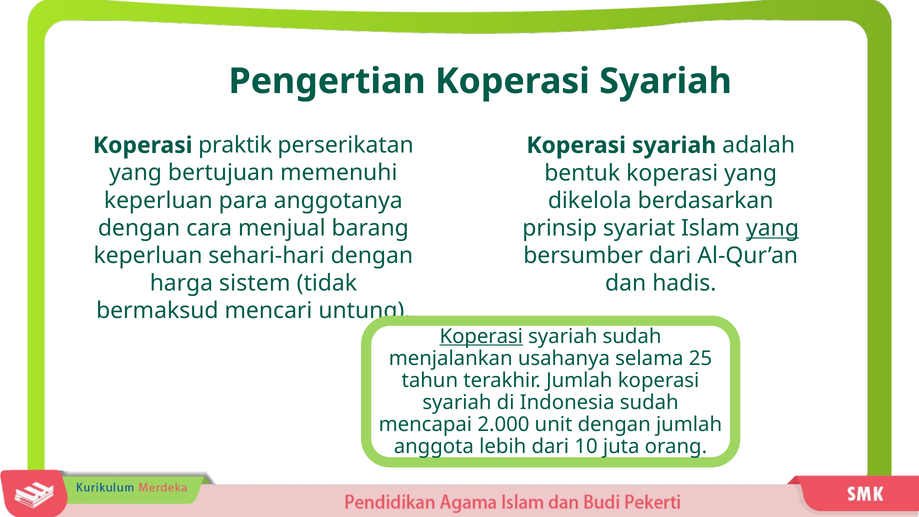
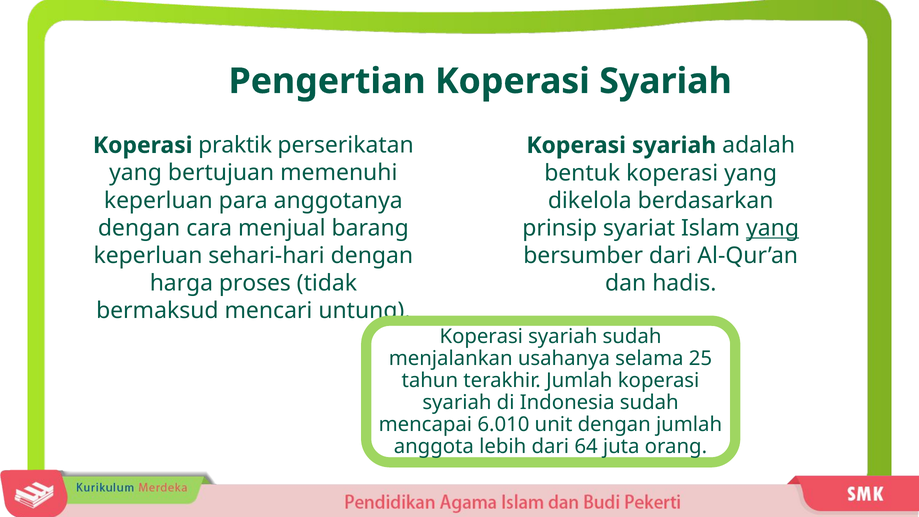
sistem: sistem -> proses
Koperasi at (481, 336) underline: present -> none
2.000: 2.000 -> 6.010
10: 10 -> 64
